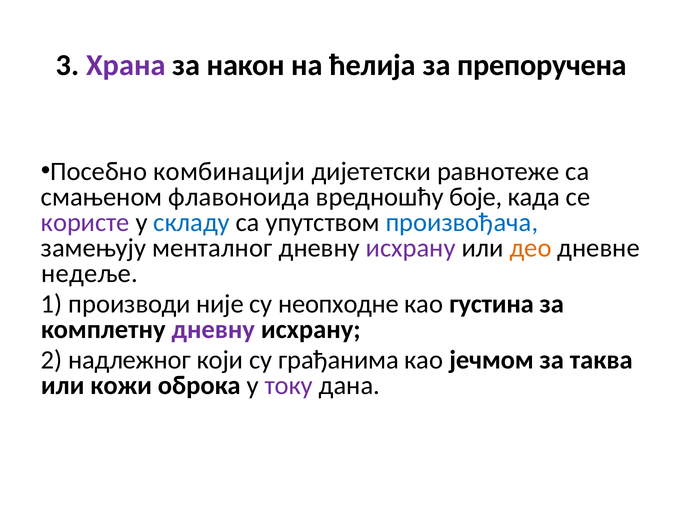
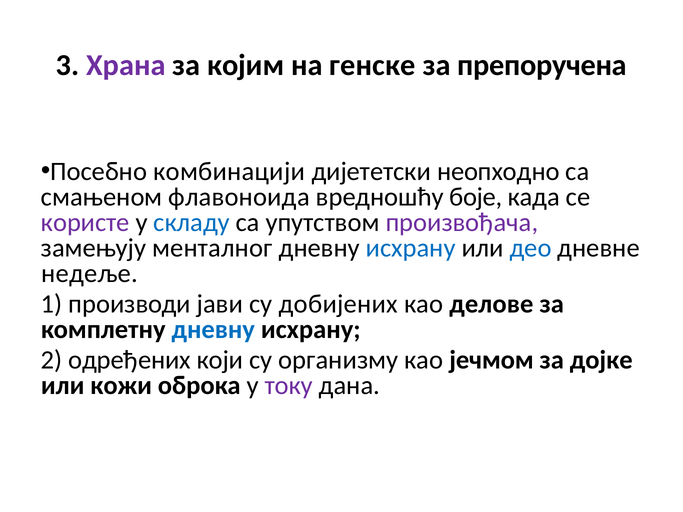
након: након -> којим
ћелија: ћелија -> генске
равнотеже: равнотеже -> неопходно
произвођача colour: blue -> purple
исхрану at (411, 248) colour: purple -> blue
део colour: orange -> blue
није: није -> јави
неопходне: неопходне -> добијених
густина: густина -> делове
дневну at (213, 330) colour: purple -> blue
надлежног: надлежног -> одређених
грађанима: грађанима -> организму
таква: таква -> дојке
